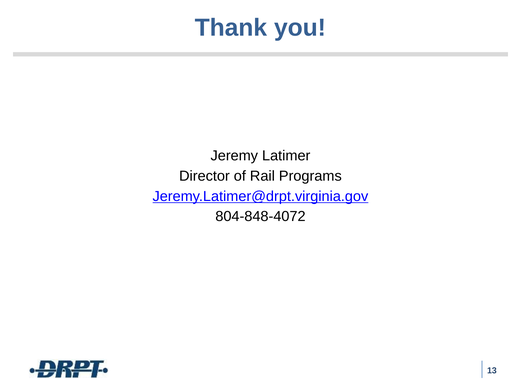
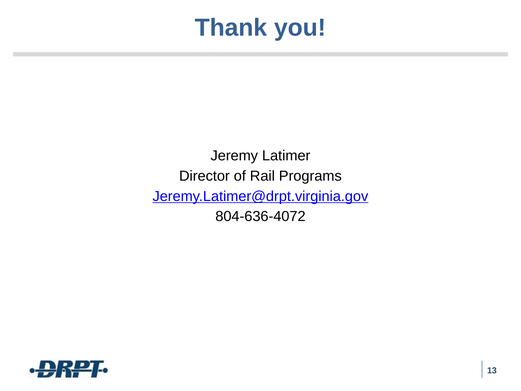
804-848-4072: 804-848-4072 -> 804-636-4072
